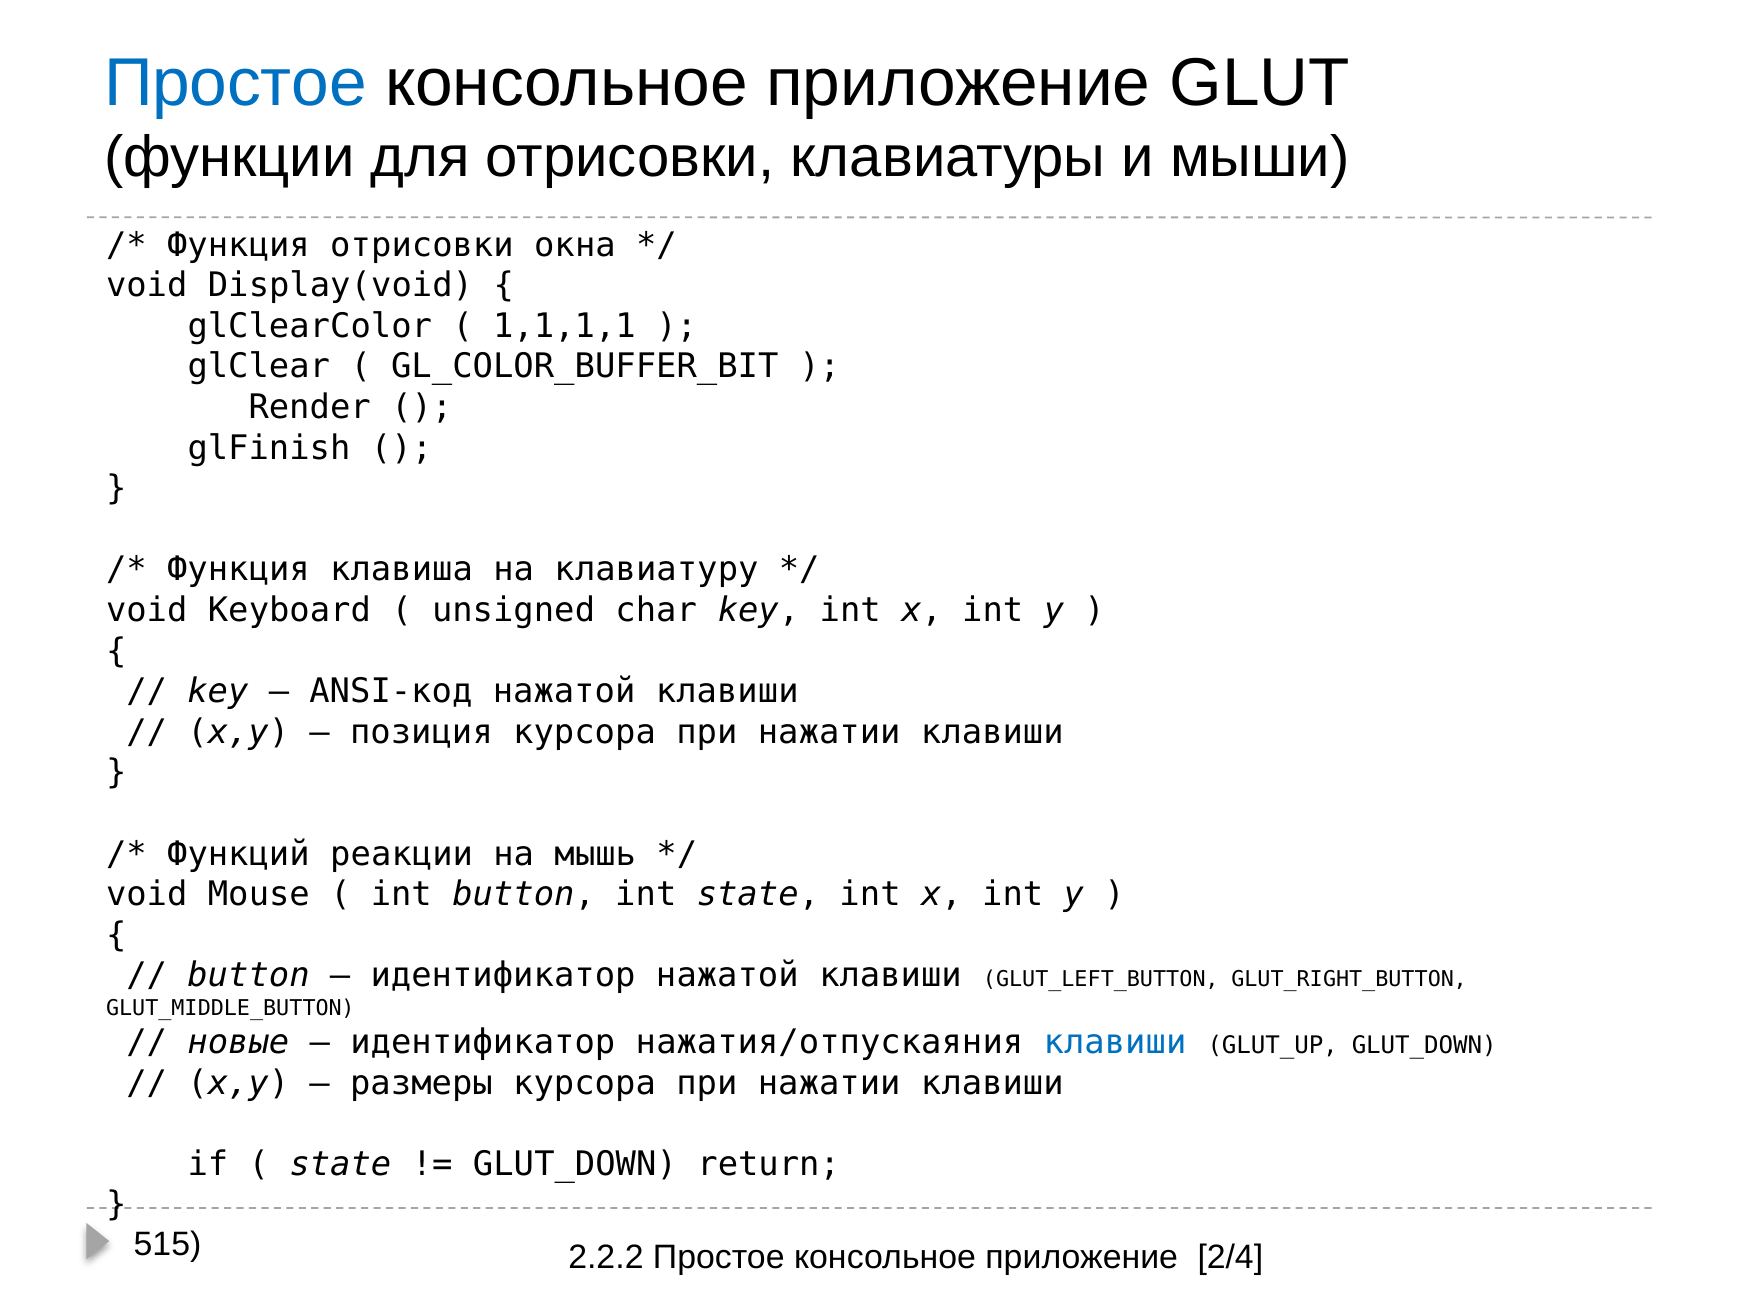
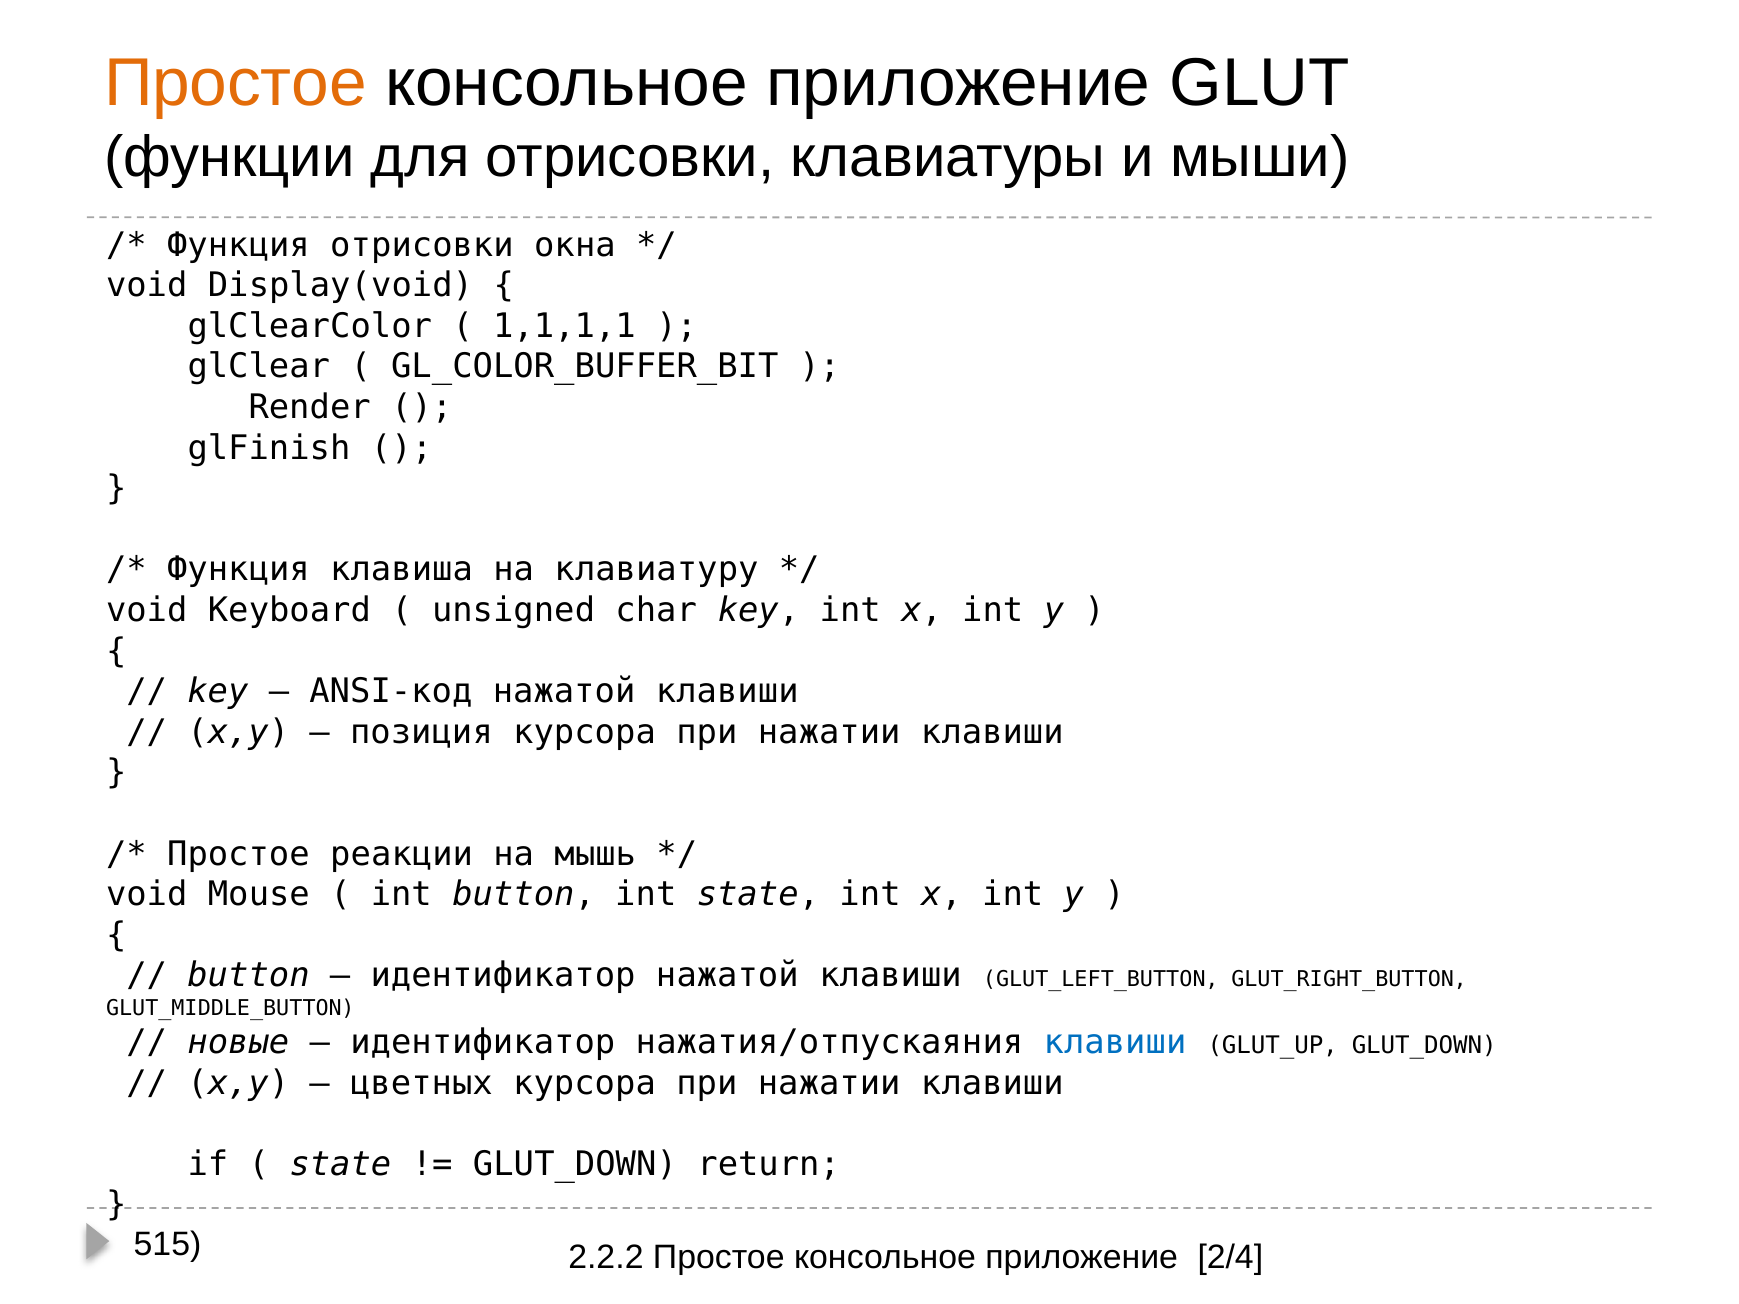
Простое at (235, 83) colour: blue -> orange
Функций at (238, 854): Функций -> Простое
размеры: размеры -> цветных
